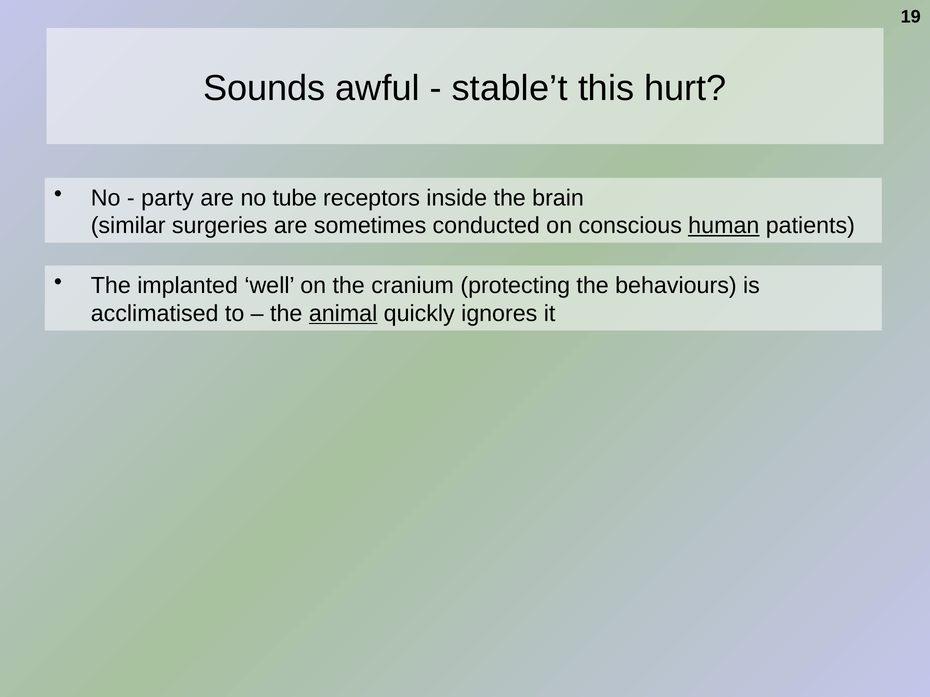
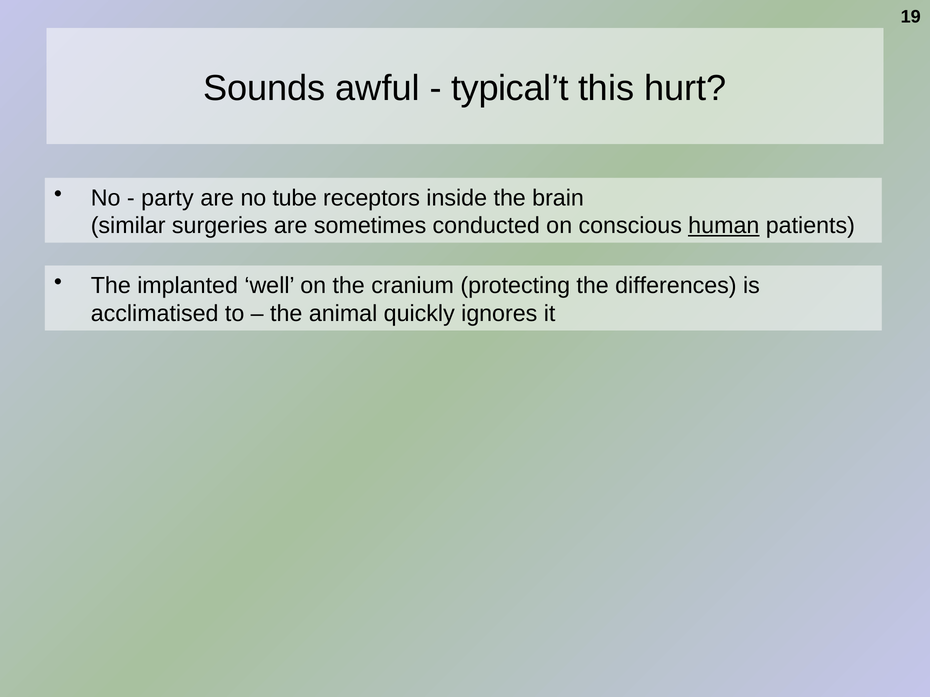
stable’t: stable’t -> typical’t
behaviours: behaviours -> differences
animal underline: present -> none
